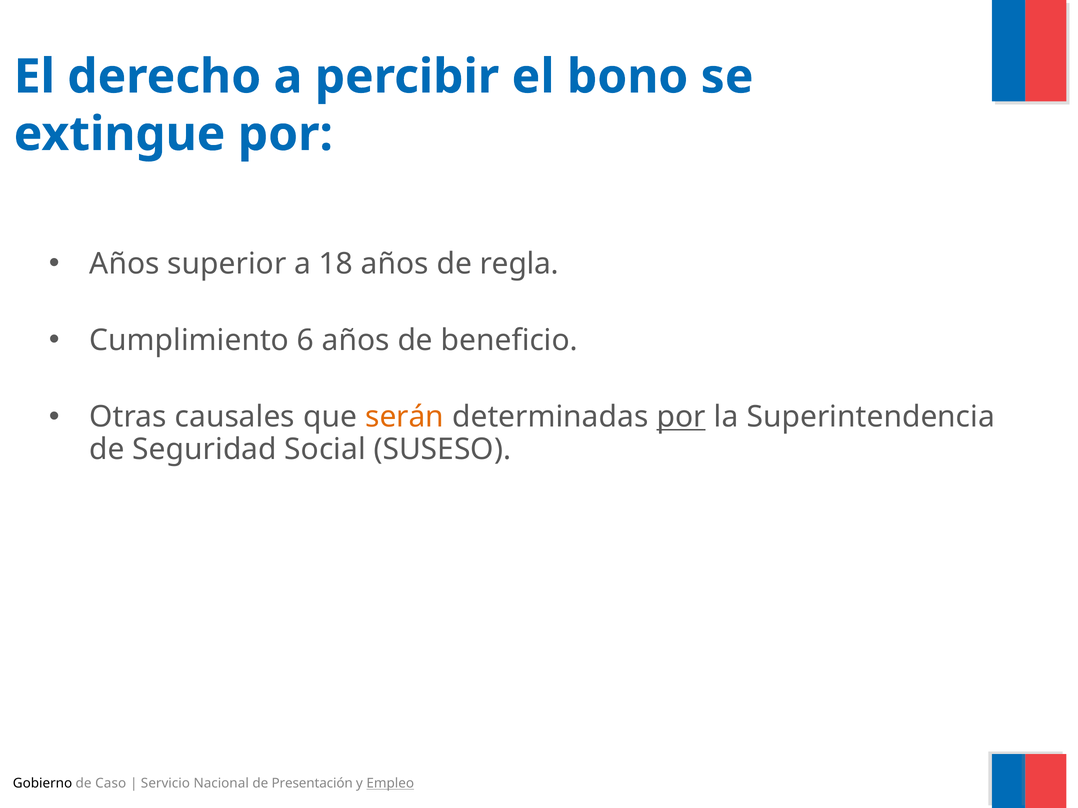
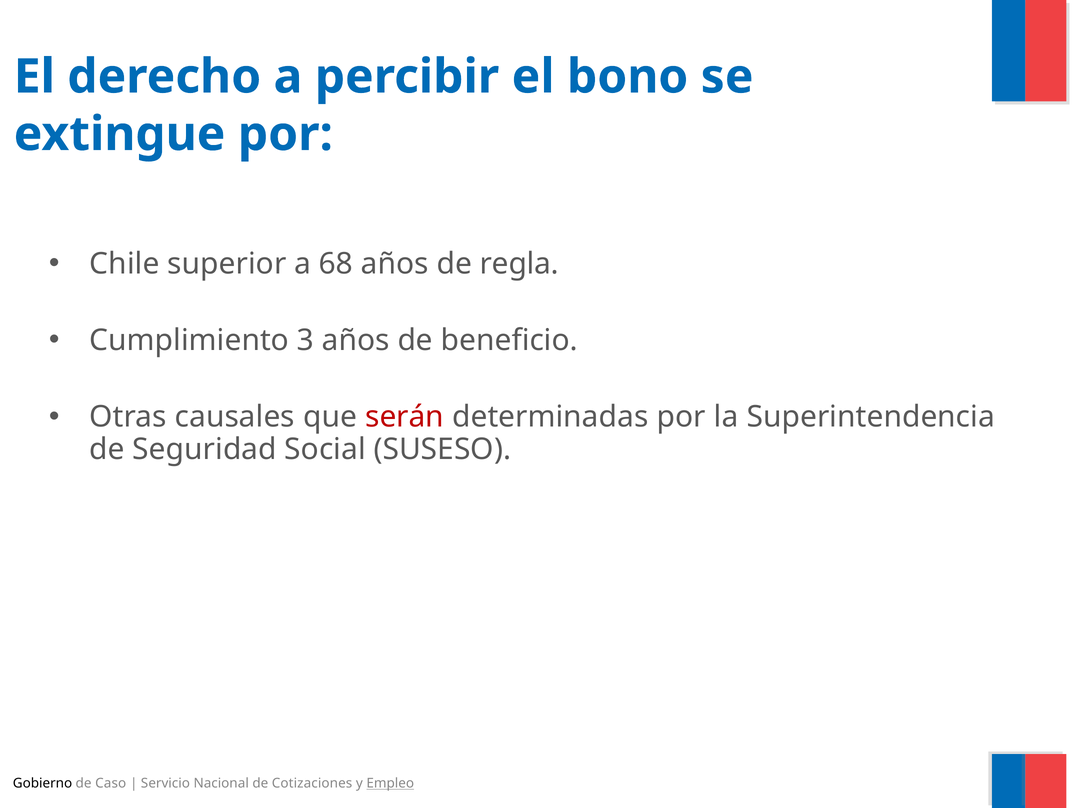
Años at (125, 264): Años -> Chile
18: 18 -> 68
6: 6 -> 3
serán colour: orange -> red
por at (681, 417) underline: present -> none
Presentación: Presentación -> Cotizaciones
